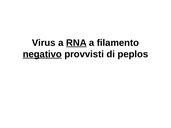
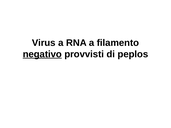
RNA underline: present -> none
